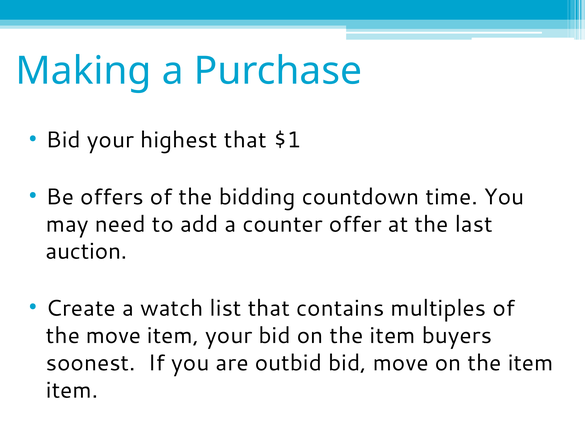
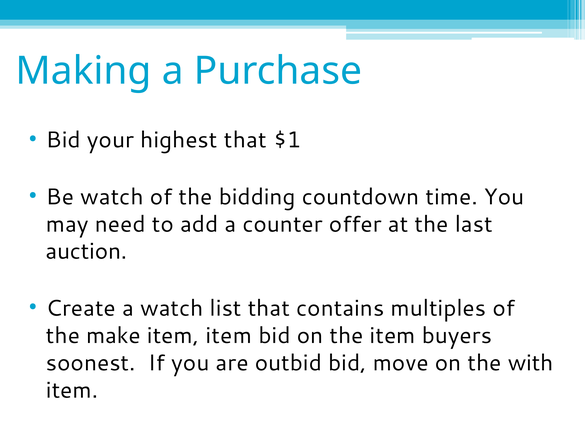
Be offers: offers -> watch
the move: move -> make
item your: your -> item
move on the item: item -> with
